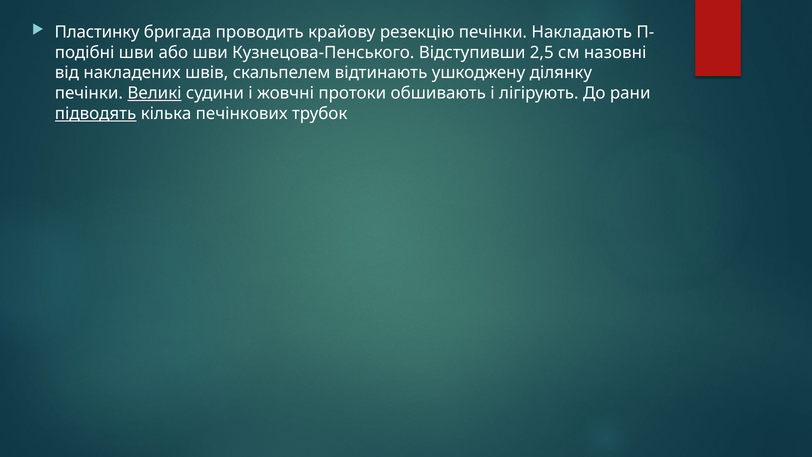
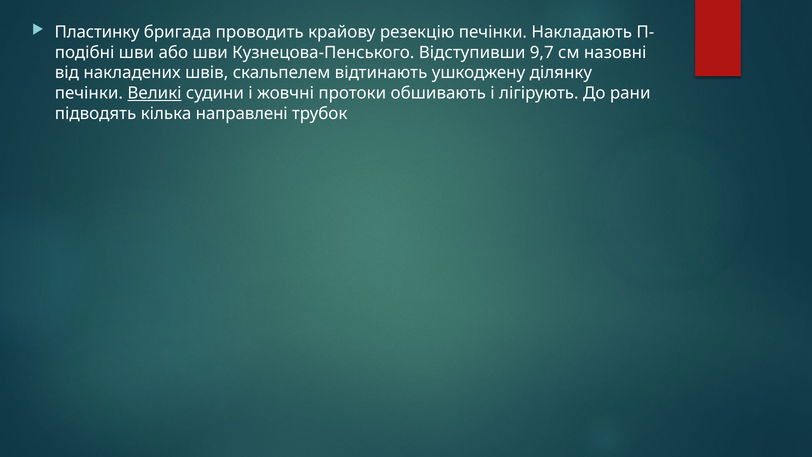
2,5: 2,5 -> 9,7
підводять underline: present -> none
печінкових: печінкових -> направлені
